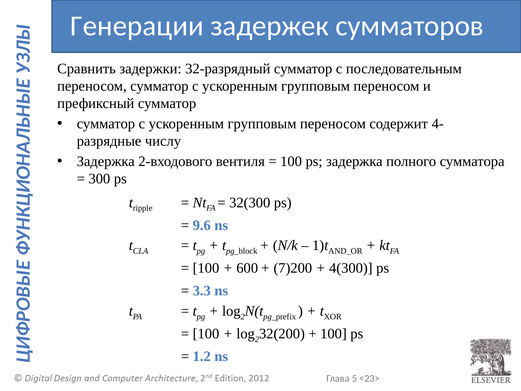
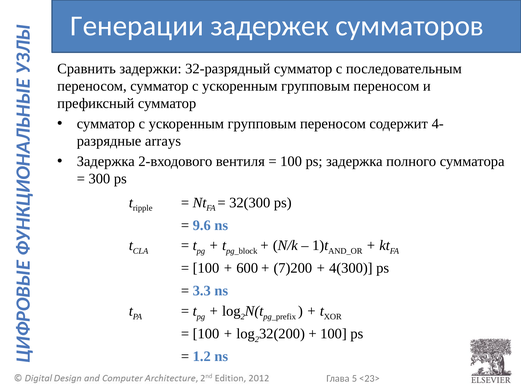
числу: числу -> arrays
